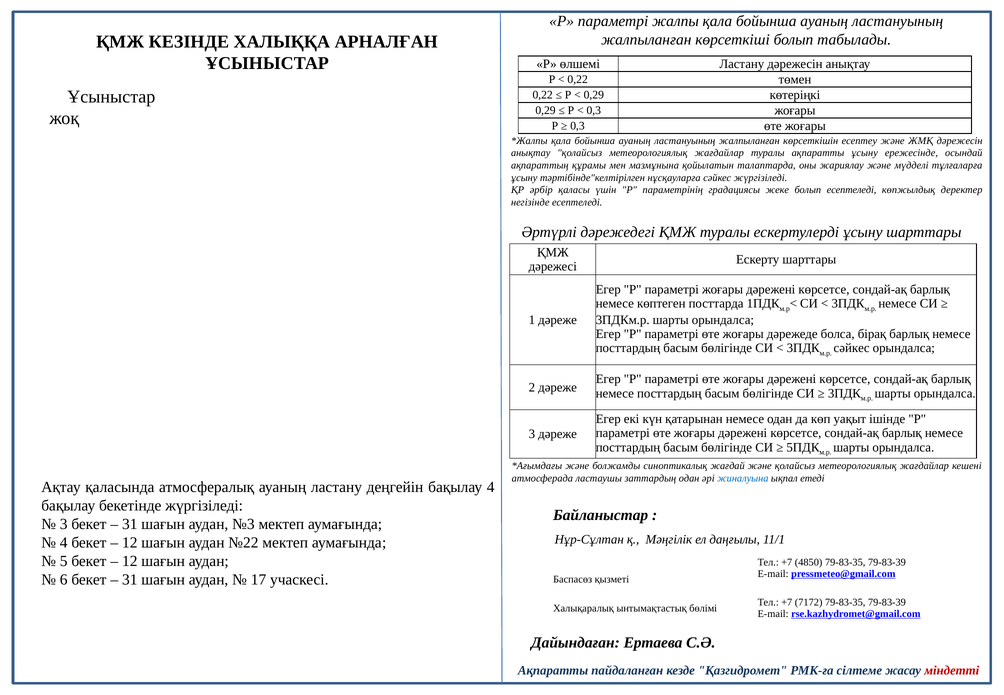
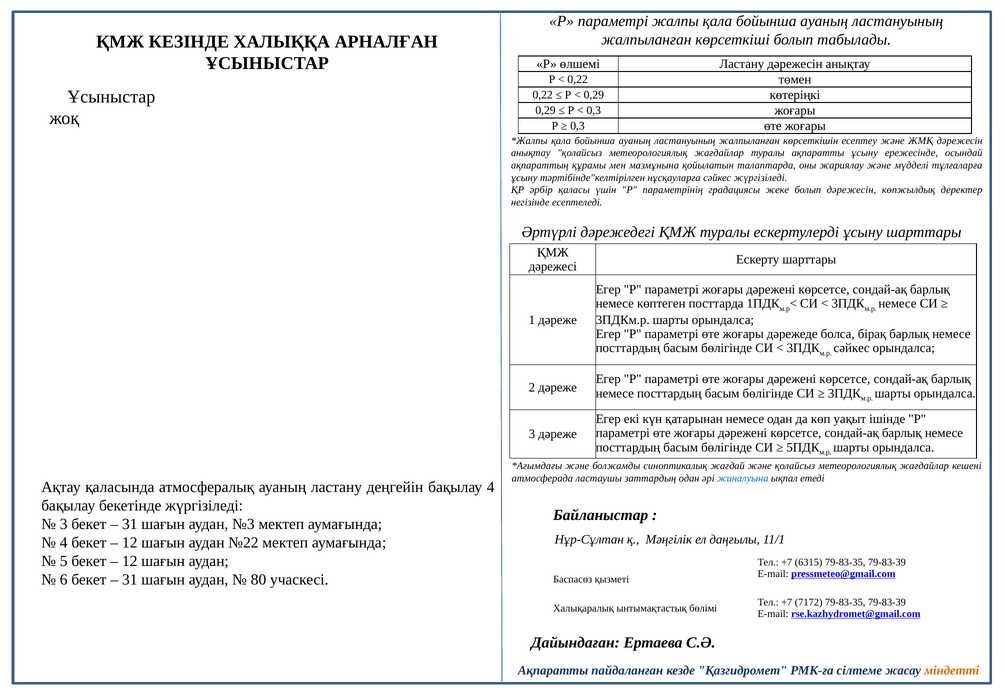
болып есептеледі: есептеледі -> дәрежесін
4850: 4850 -> 6315
17: 17 -> 80
міндетті colour: red -> orange
